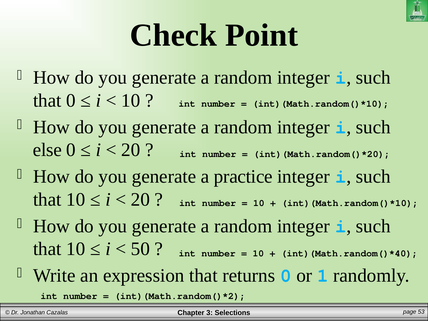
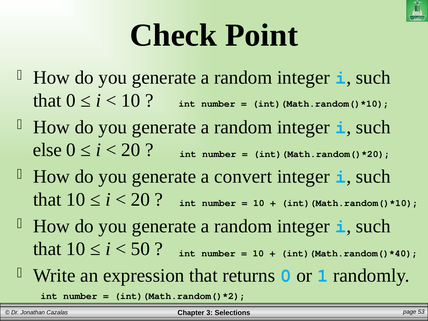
practice: practice -> convert
